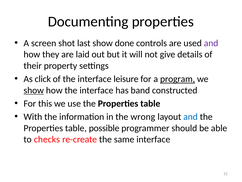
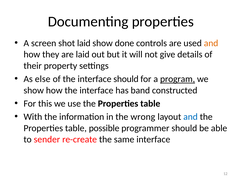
shot last: last -> laid
and at (211, 43) colour: purple -> orange
click: click -> else
interface leisure: leisure -> should
show at (34, 90) underline: present -> none
checks: checks -> sender
